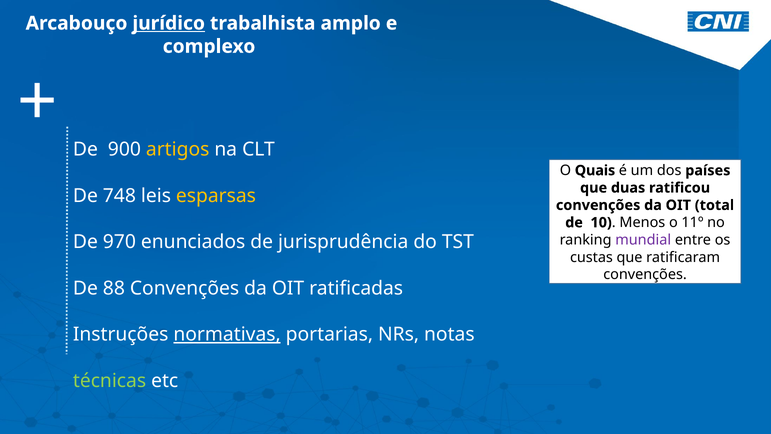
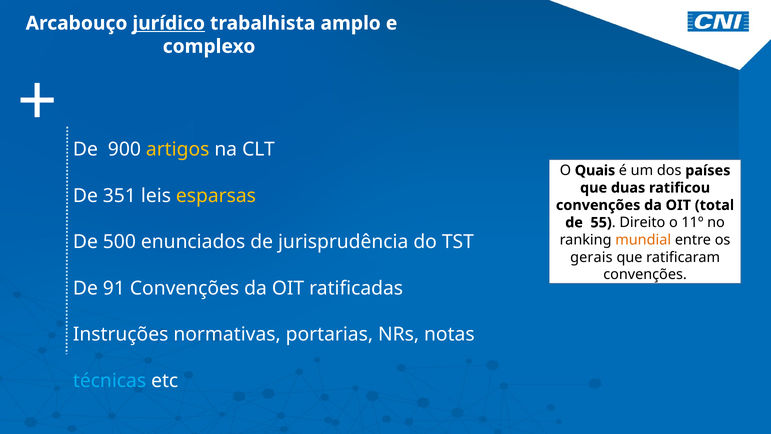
748: 748 -> 351
10: 10 -> 55
Menos: Menos -> Direito
mundial colour: purple -> orange
970: 970 -> 500
custas: custas -> gerais
88: 88 -> 91
normativas underline: present -> none
técnicas colour: light green -> light blue
